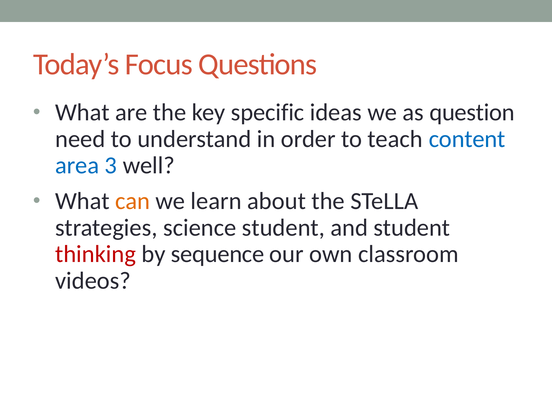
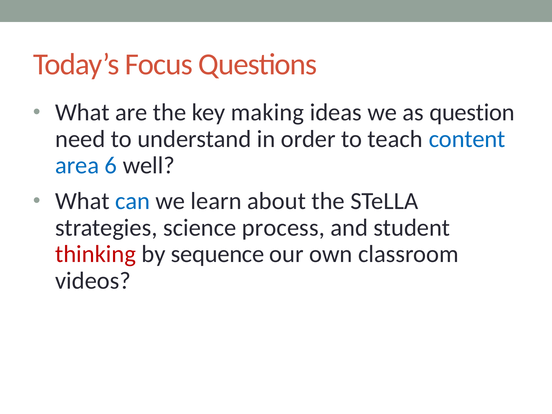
specific: specific -> making
3: 3 -> 6
can colour: orange -> blue
science student: student -> process
